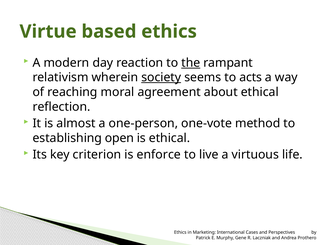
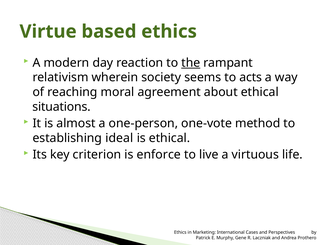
society underline: present -> none
reflection: reflection -> situations
open: open -> ideal
